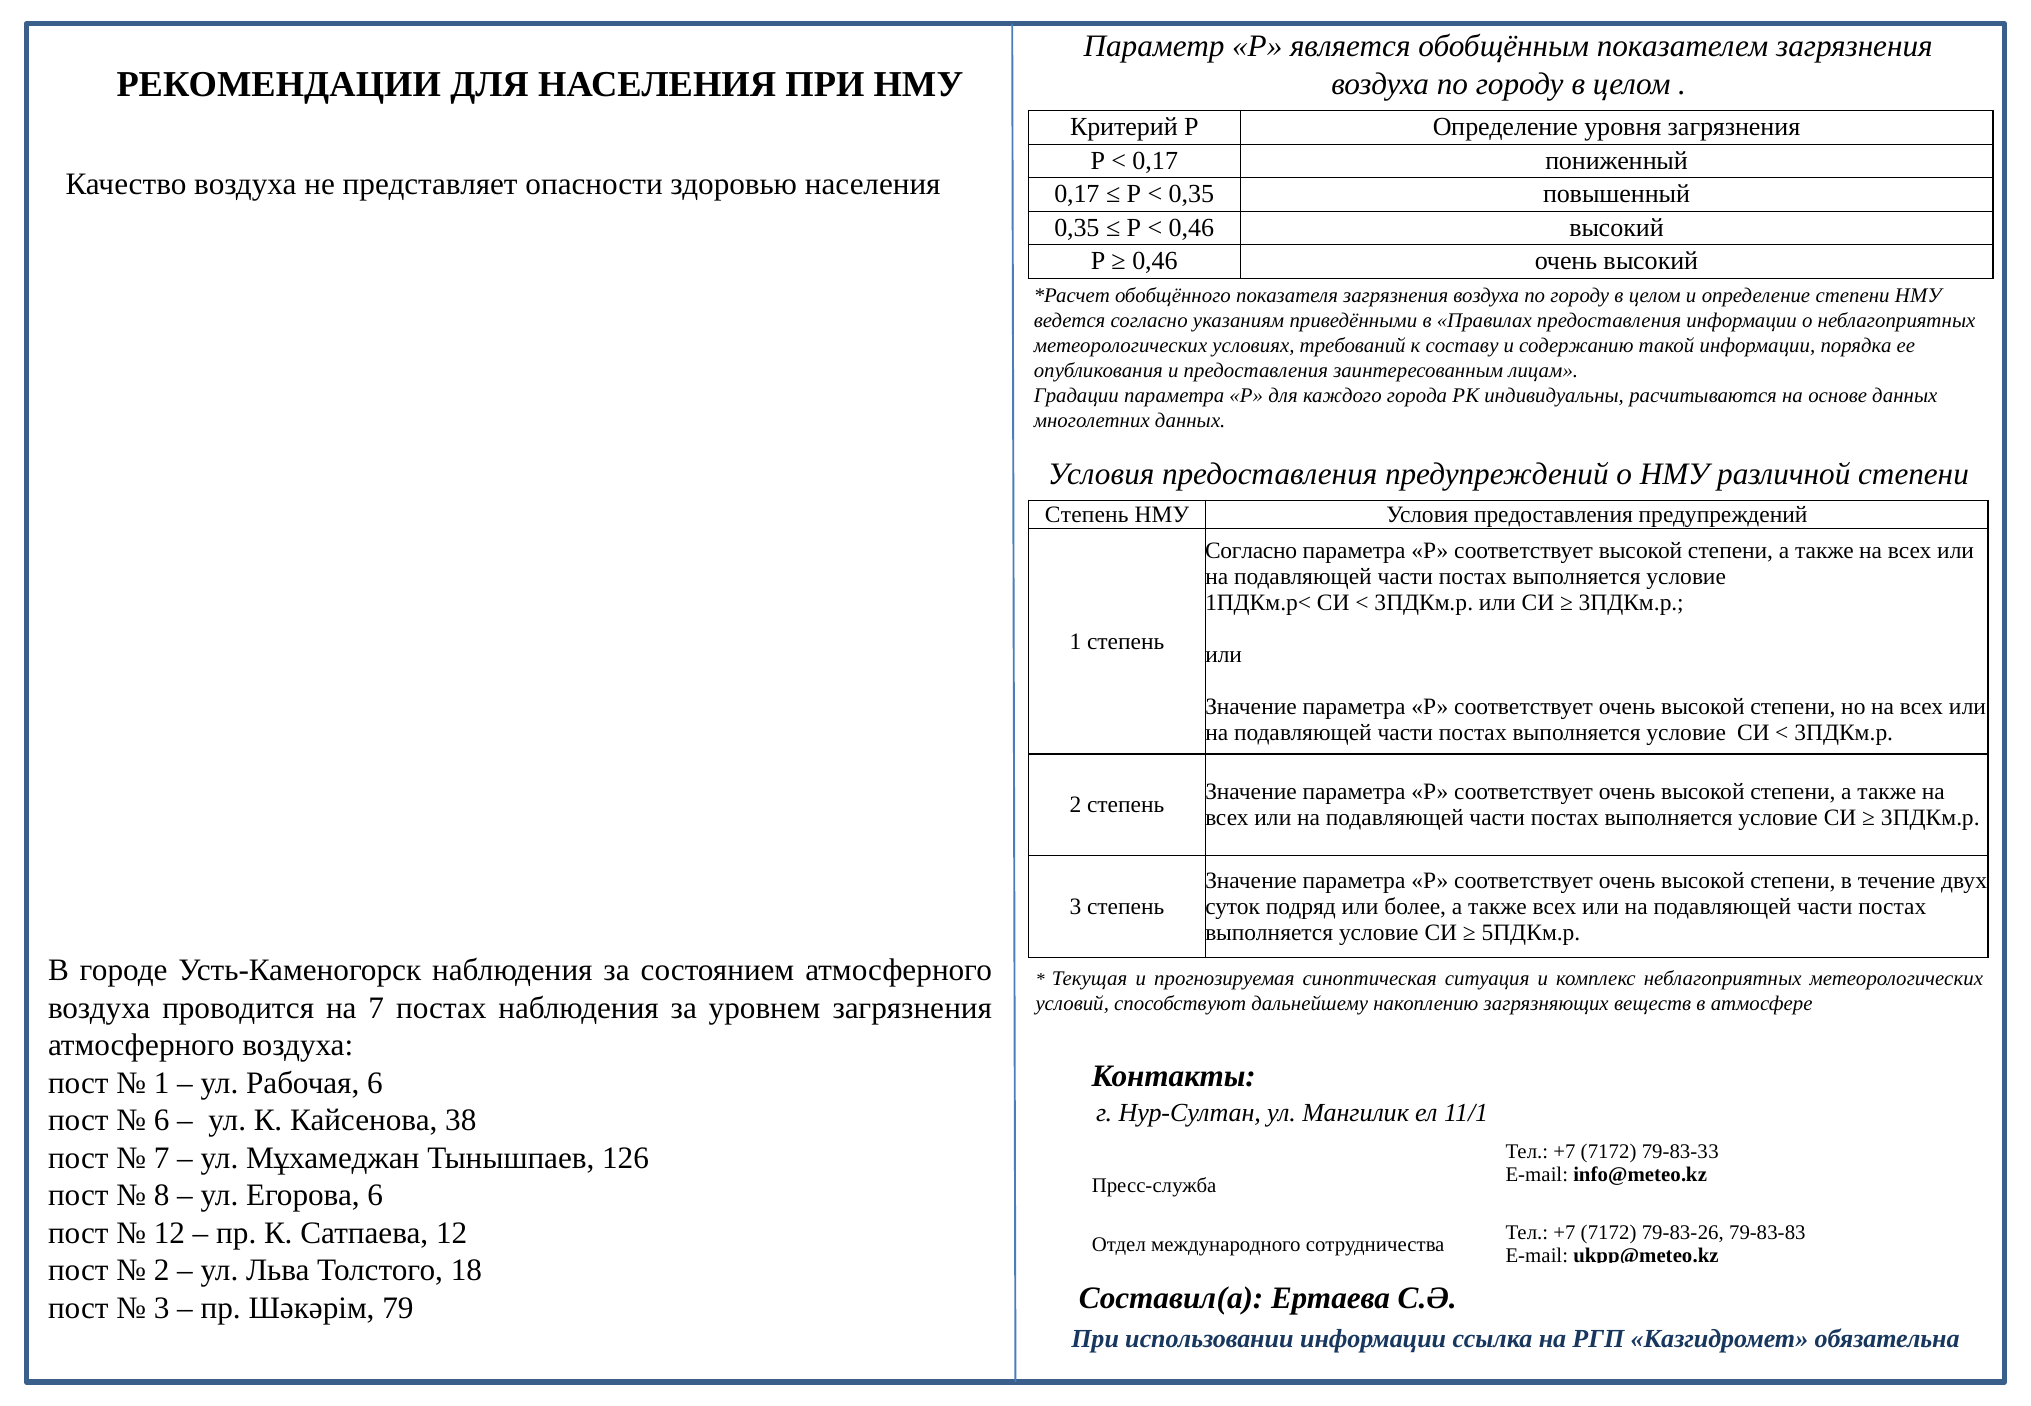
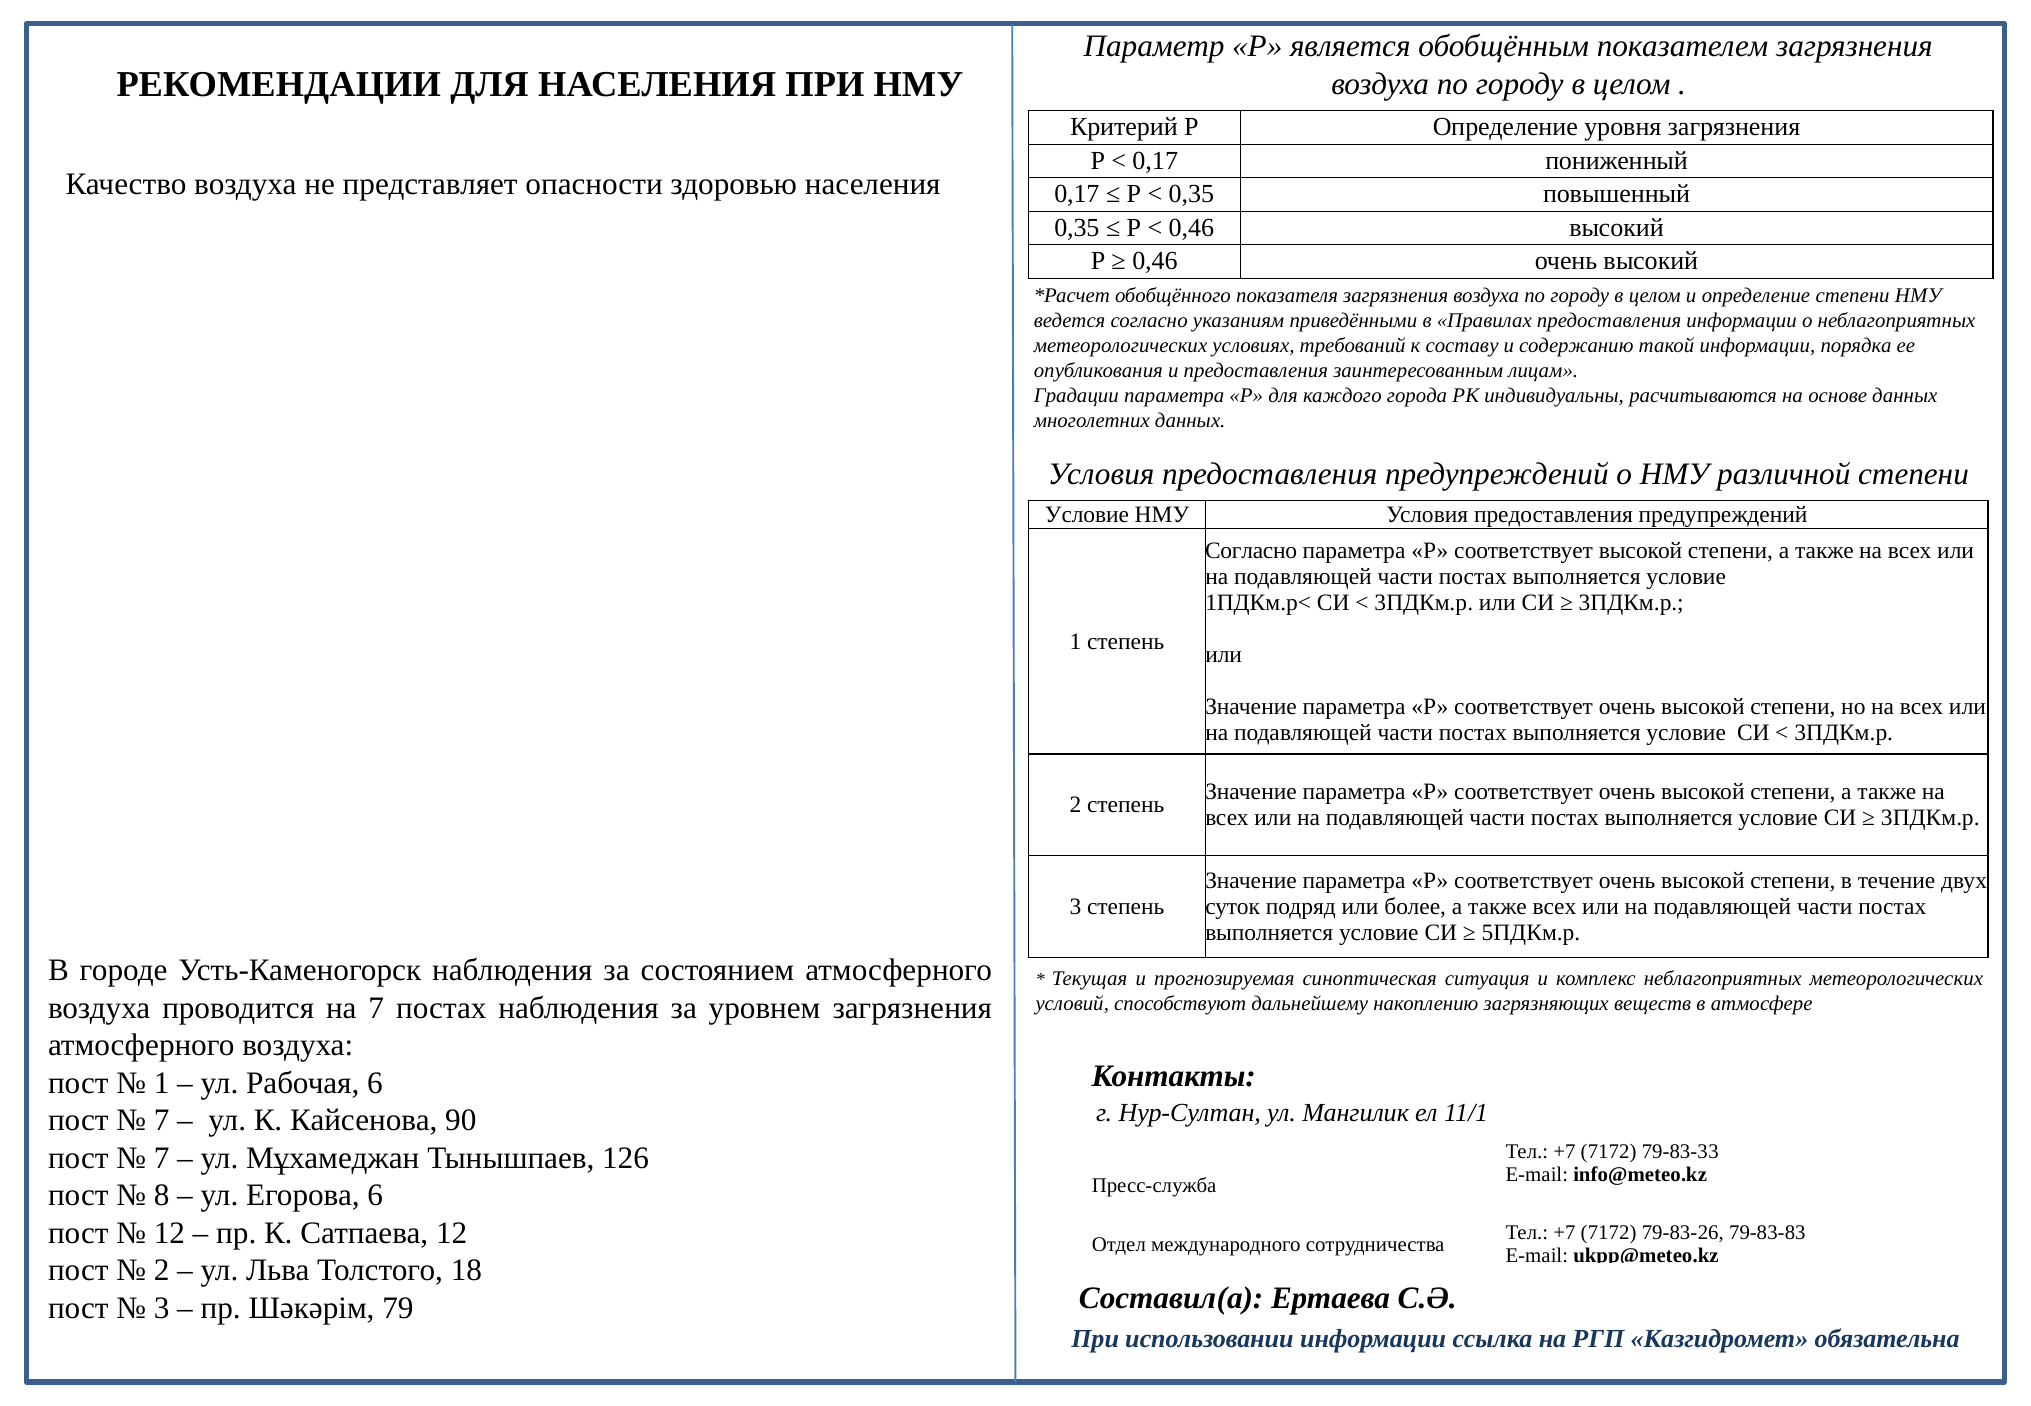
Степень at (1087, 514): Степень -> Условие
6 at (162, 1121): 6 -> 7
38: 38 -> 90
